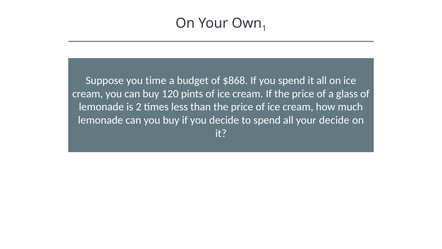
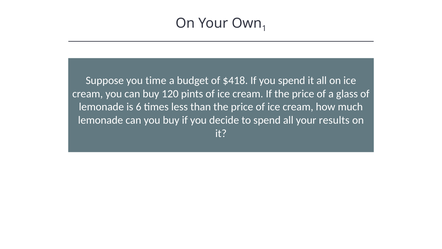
$868: $868 -> $418
2: 2 -> 6
your decide: decide -> results
